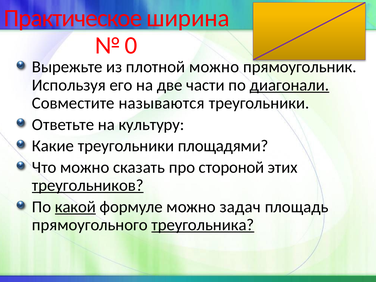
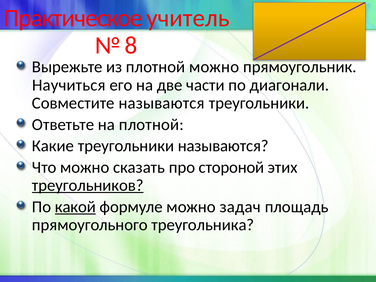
ширина: ширина -> учитель
0: 0 -> 8
Используя: Используя -> Научиться
диагонали underline: present -> none
на культуру: культуру -> плотной
треугольники площадями: площадями -> называются
треугольника underline: present -> none
